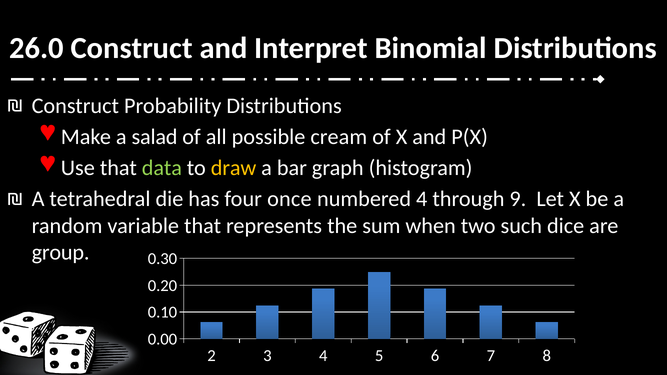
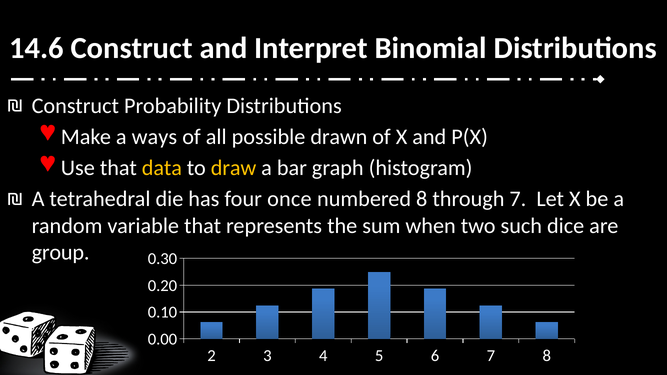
26.0: 26.0 -> 14.6
salad: salad -> ways
cream: cream -> drawn
data colour: light green -> yellow
numbered 4: 4 -> 8
through 9: 9 -> 7
